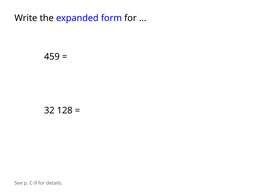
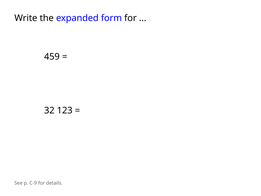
128: 128 -> 123
